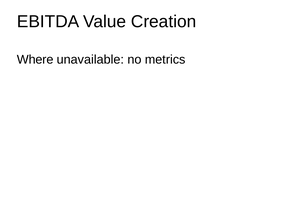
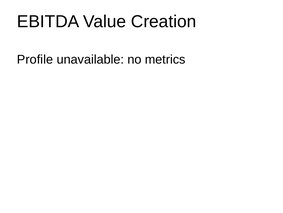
Where: Where -> Profile
